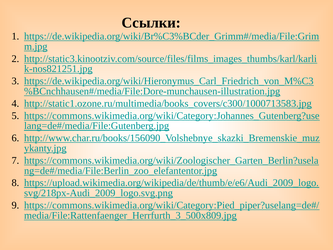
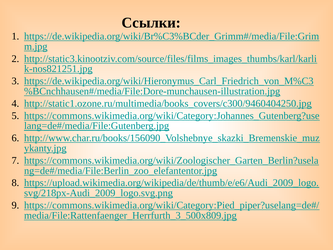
http://static1.ozone.ru/multimedia/books_covers/c300/1000713583.jpg: http://static1.ozone.ru/multimedia/books_covers/c300/1000713583.jpg -> http://static1.ozone.ru/multimedia/books_covers/c300/9460404250.jpg
